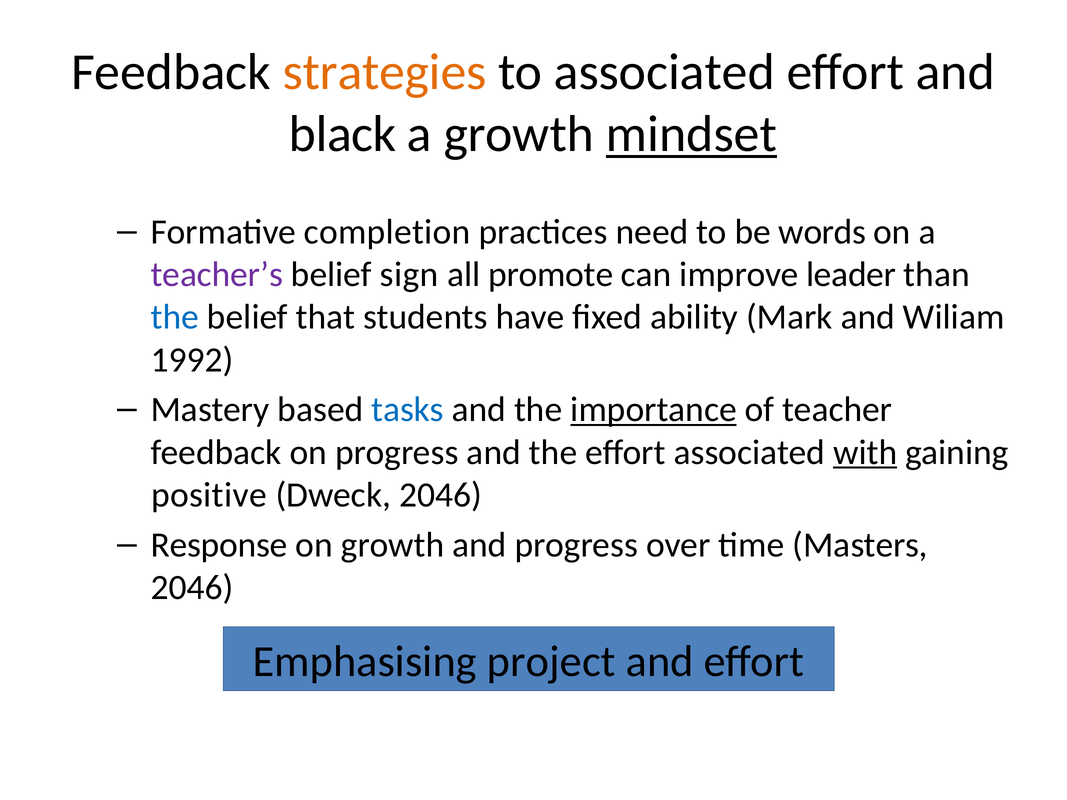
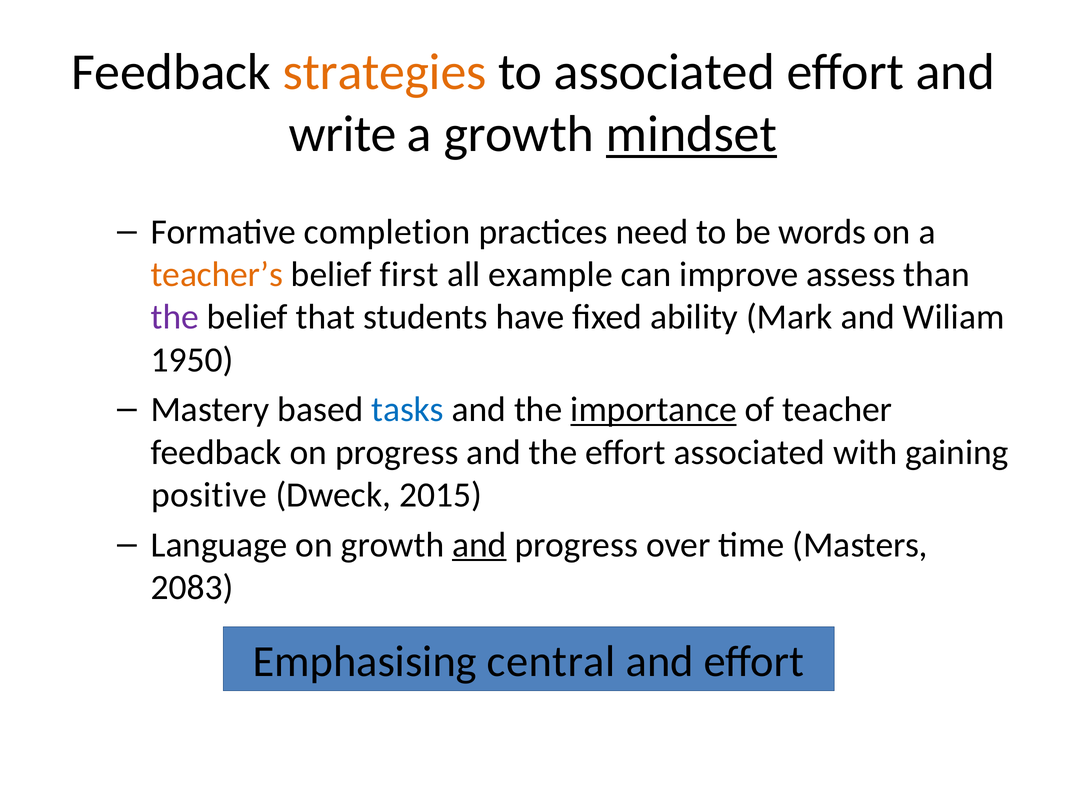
black: black -> write
teacher’s colour: purple -> orange
sign: sign -> first
promote: promote -> example
leader: leader -> assess
the at (175, 317) colour: blue -> purple
1992: 1992 -> 1950
with underline: present -> none
Dweck 2046: 2046 -> 2015
Response: Response -> Language
and at (479, 545) underline: none -> present
2046 at (192, 588): 2046 -> 2083
project: project -> central
